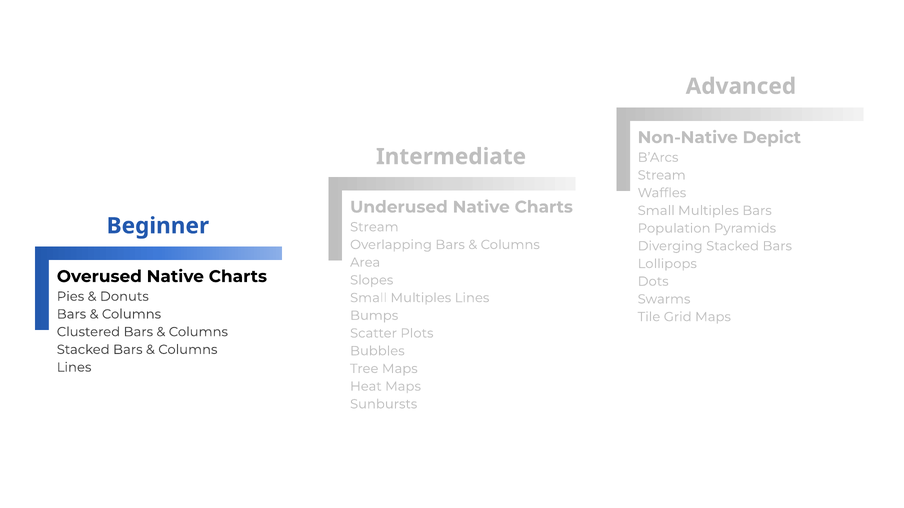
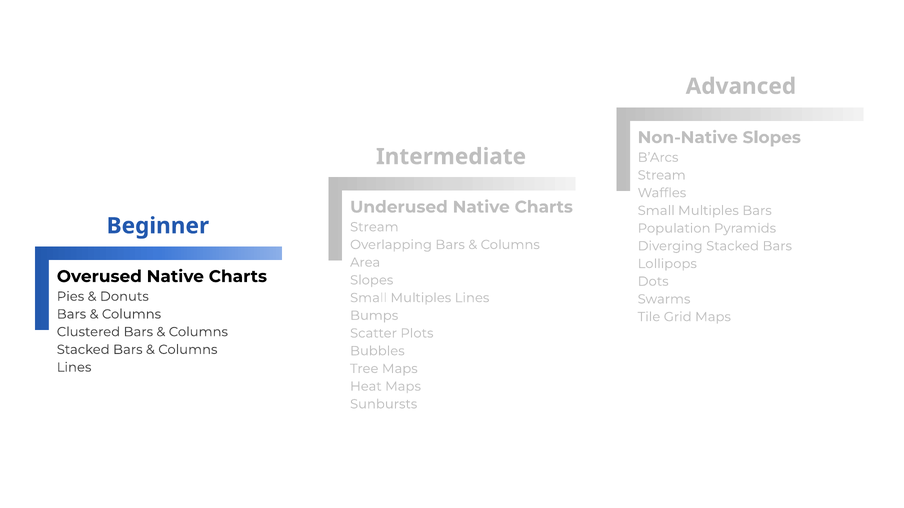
Non-Native Depict: Depict -> Slopes
